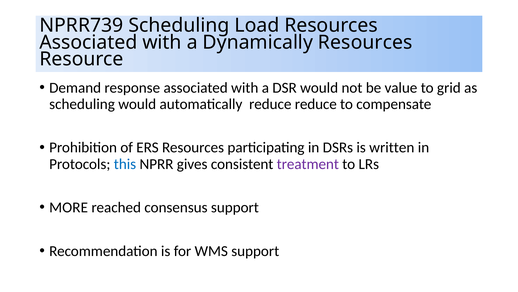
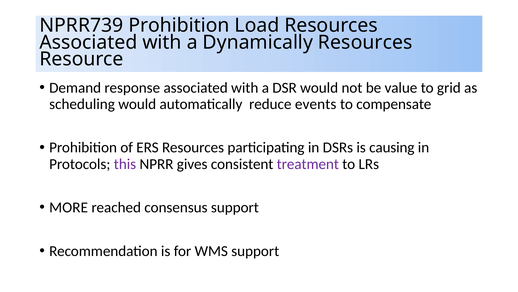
NPRR739 Scheduling: Scheduling -> Prohibition
reduce reduce: reduce -> events
written: written -> causing
this colour: blue -> purple
